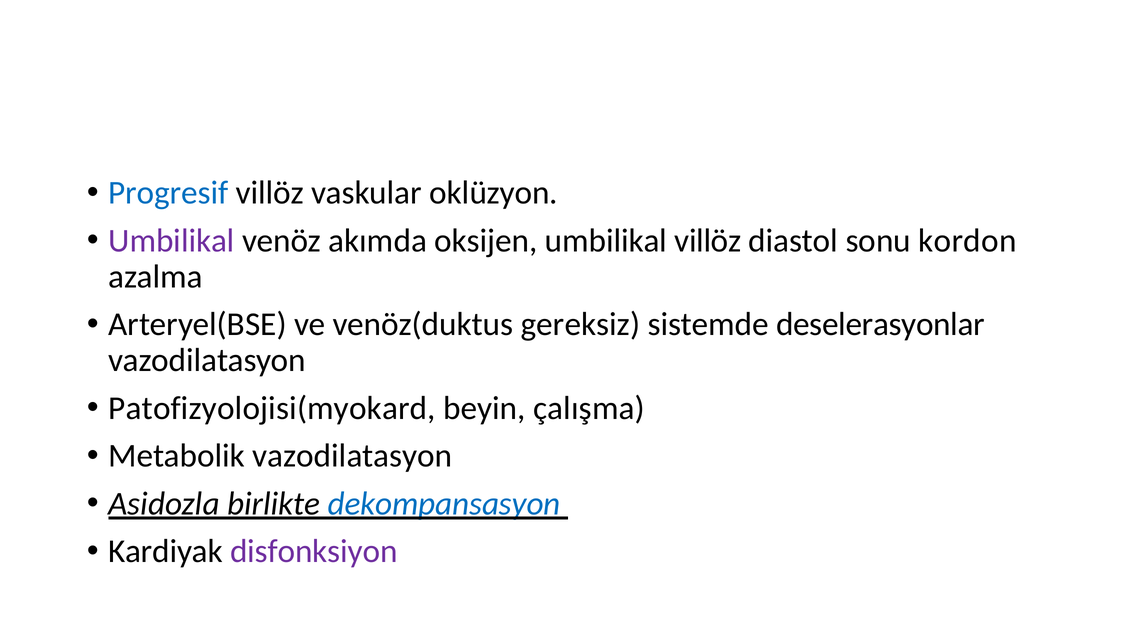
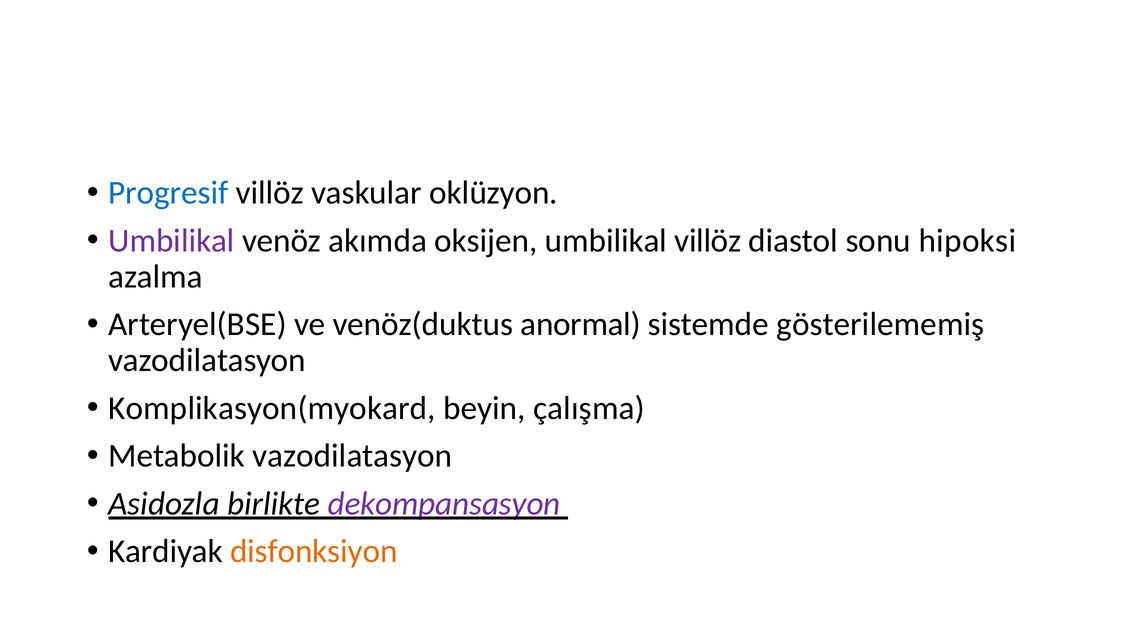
kordon: kordon -> hipoksi
gereksiz: gereksiz -> anormal
deselerasyonlar: deselerasyonlar -> gösterilememiş
Patofizyolojisi(myokard: Patofizyolojisi(myokard -> Komplikasyon(myokard
dekompansasyon colour: blue -> purple
disfonksiyon colour: purple -> orange
